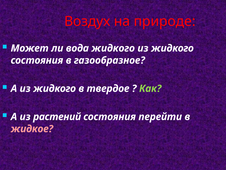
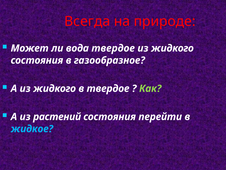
Воздух: Воздух -> Всегда
вода жидкого: жидкого -> твердое
жидкое colour: pink -> light blue
